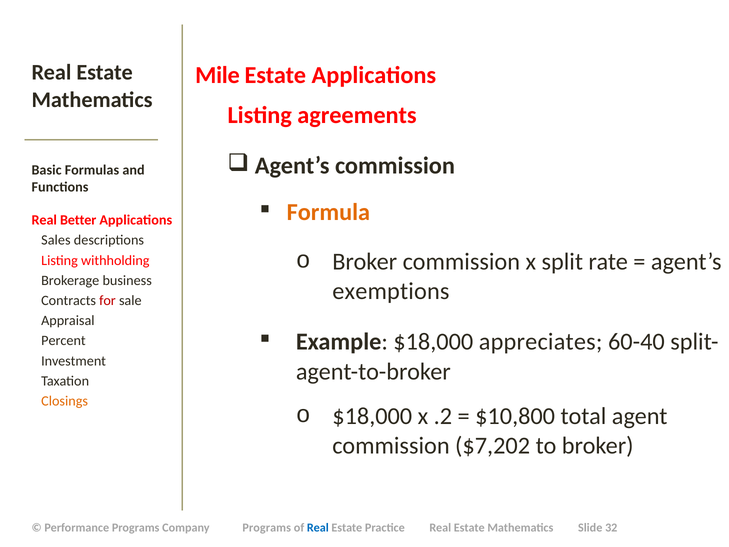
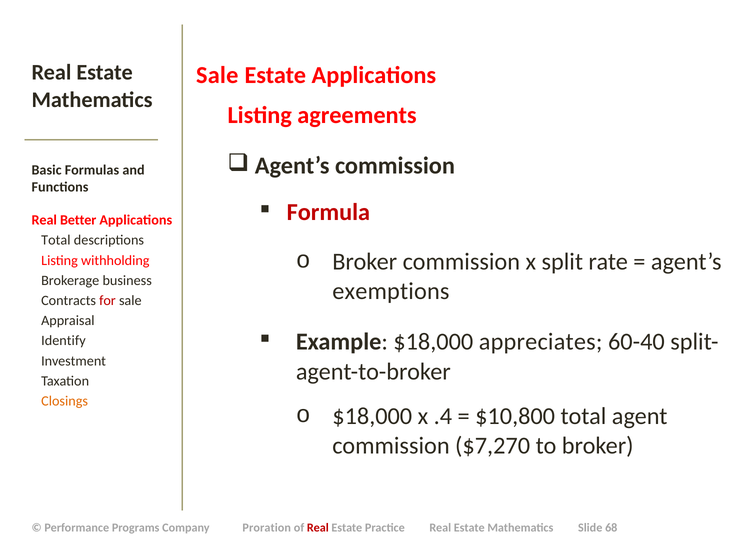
Mile at (217, 75): Mile -> Sale
Formula colour: orange -> red
Sales at (56, 240): Sales -> Total
Percent: Percent -> Identify
.2: .2 -> .4
$7,202: $7,202 -> $7,270
Company Programs: Programs -> Proration
Real at (318, 528) colour: blue -> red
32: 32 -> 68
